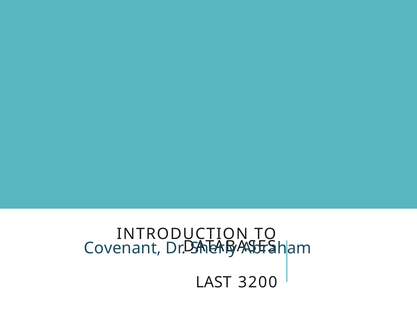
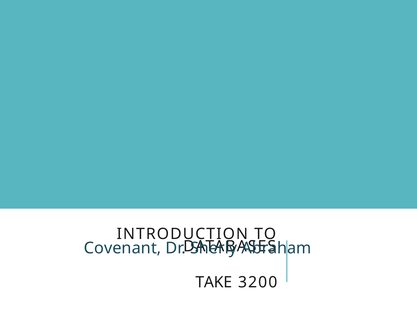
LAST: LAST -> TAKE
